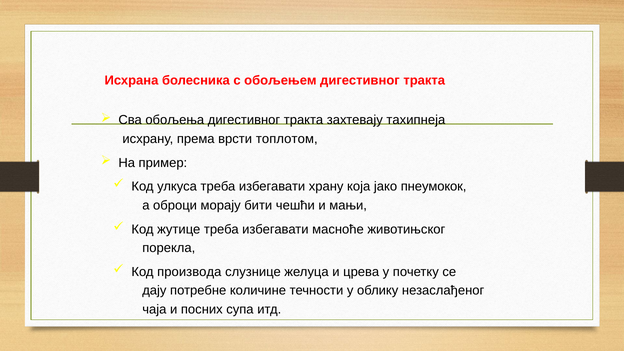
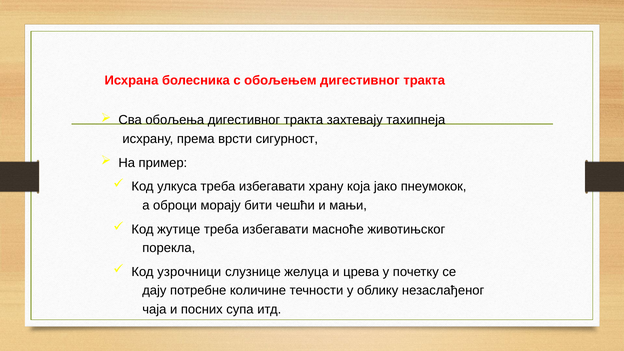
топлотом: топлотом -> сигурност
производа: производа -> узрочници
